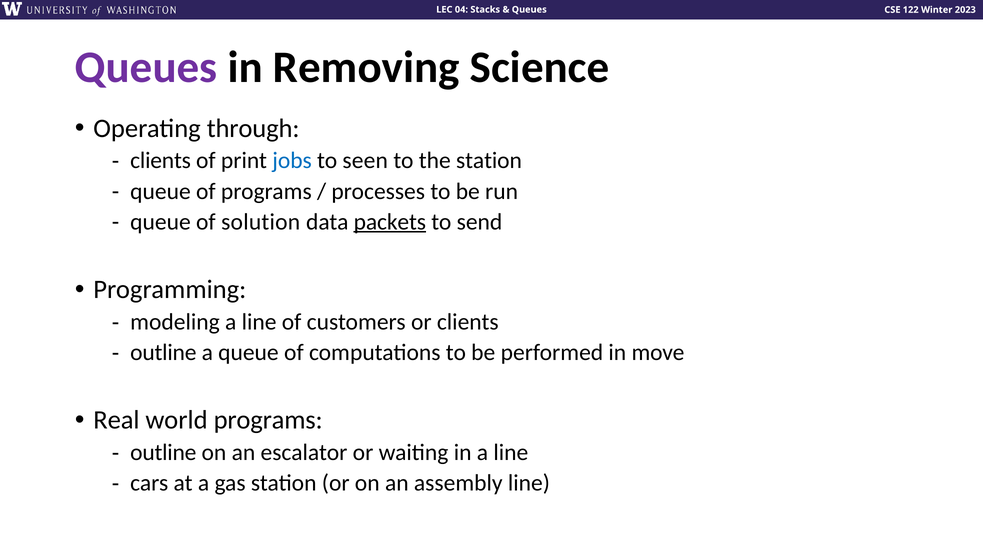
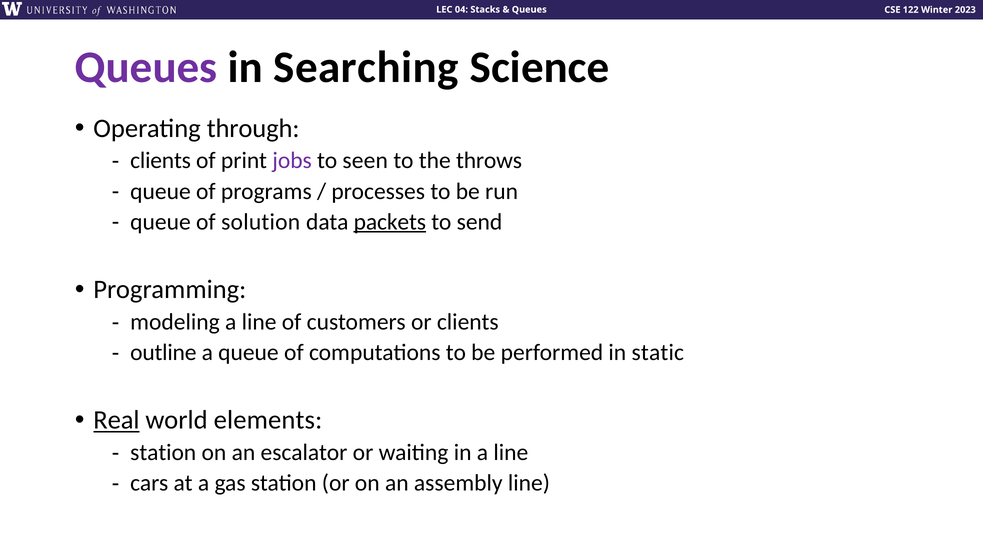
Removing: Removing -> Searching
jobs colour: blue -> purple
the station: station -> throws
move: move -> static
Real underline: none -> present
world programs: programs -> elements
outline at (163, 452): outline -> station
